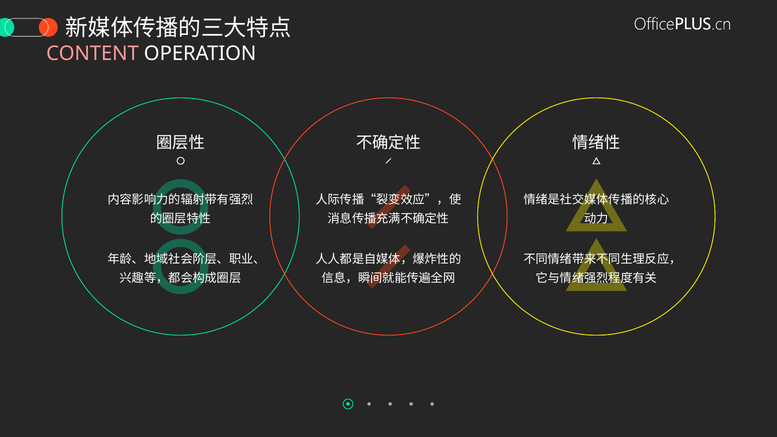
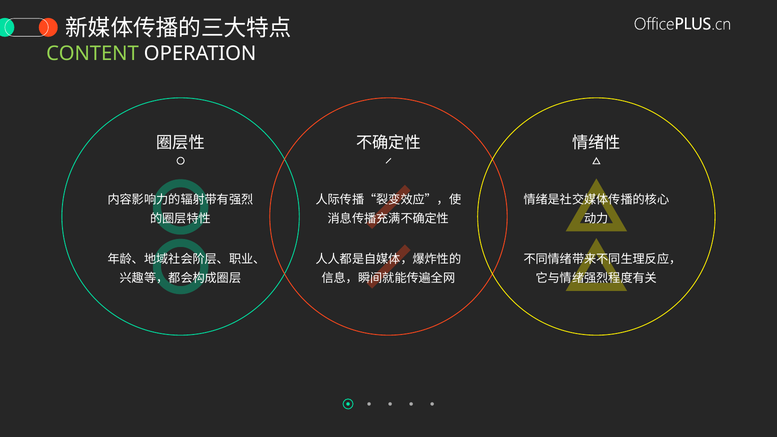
CONTENT colour: pink -> light green
